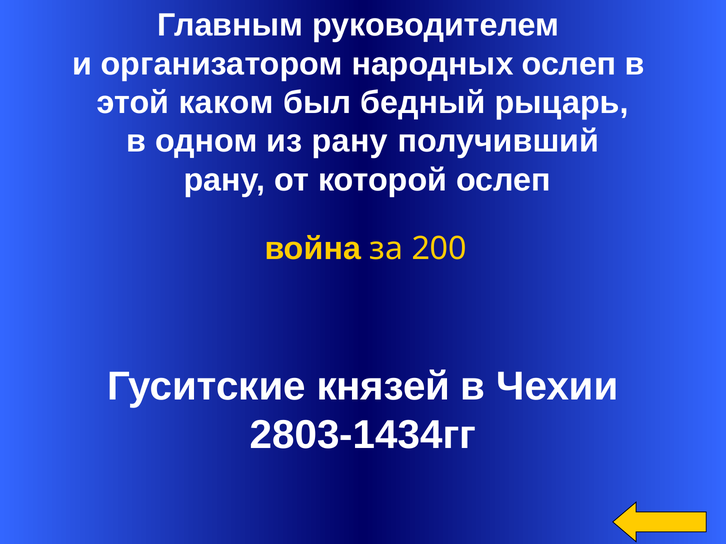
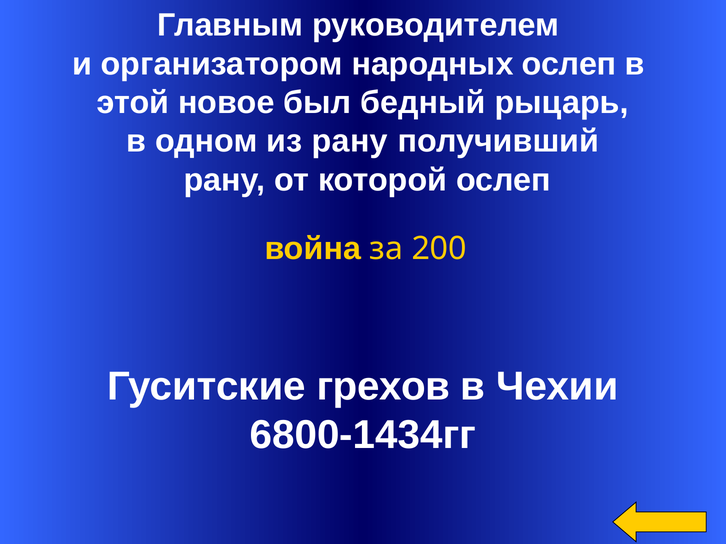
каком: каком -> новое
князей: князей -> грехов
2803-1434гг: 2803-1434гг -> 6800-1434гг
